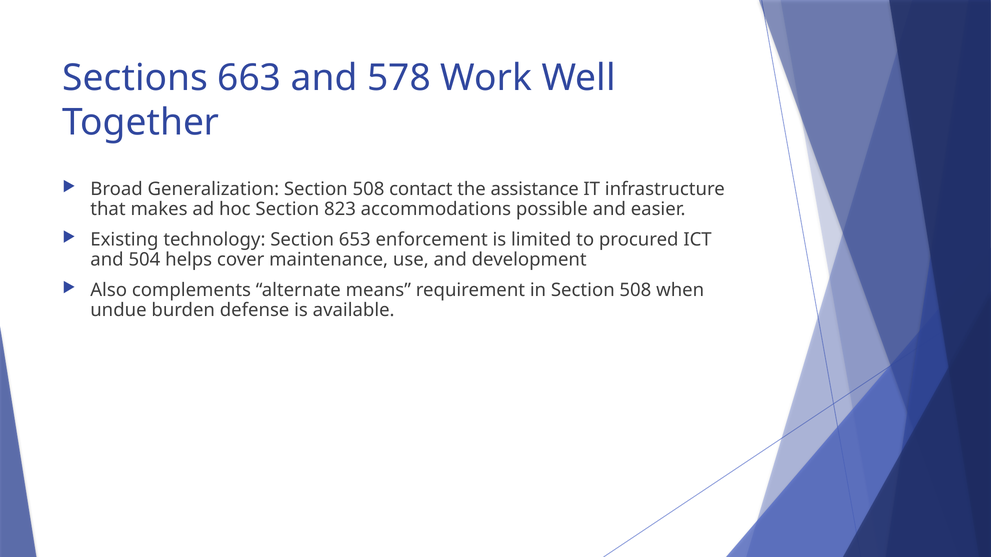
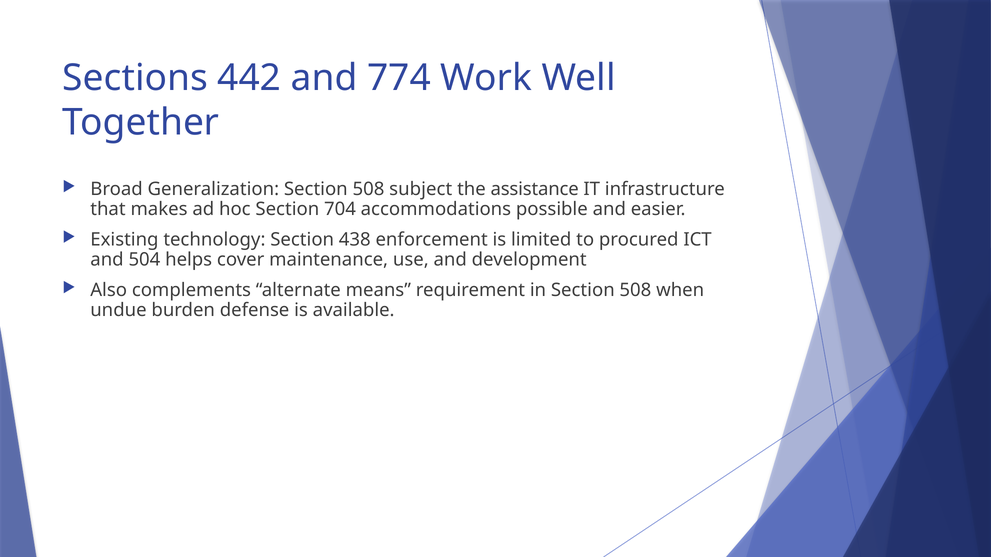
663: 663 -> 442
578: 578 -> 774
contact: contact -> subject
823: 823 -> 704
653: 653 -> 438
